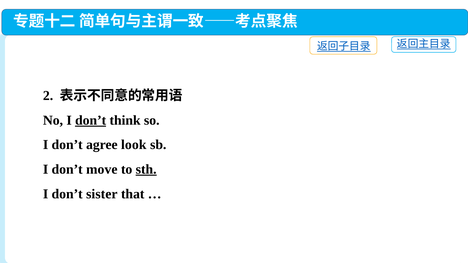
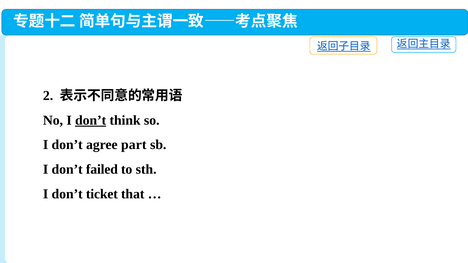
look: look -> part
move: move -> failed
sth underline: present -> none
sister: sister -> ticket
